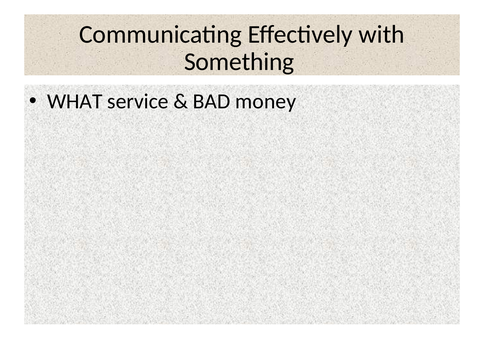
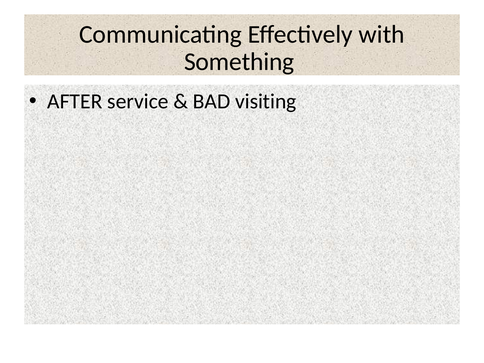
WHAT: WHAT -> AFTER
money: money -> visiting
